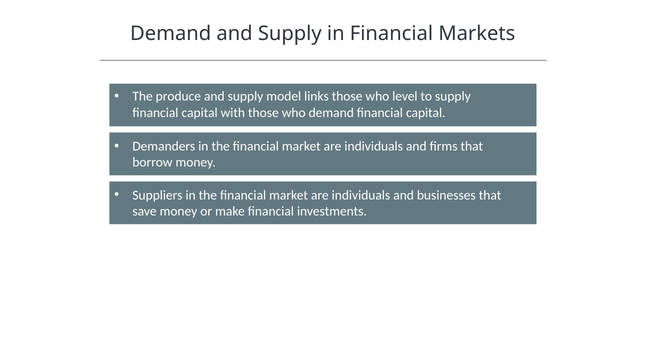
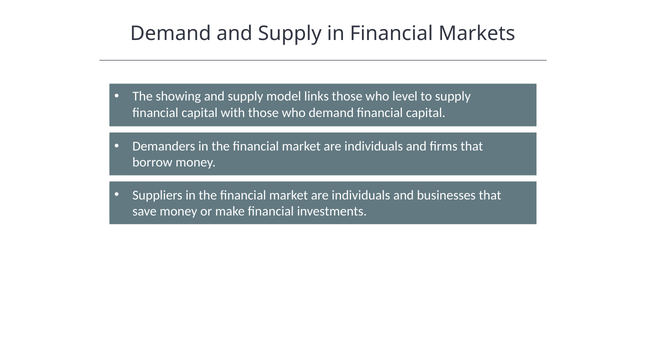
produce: produce -> showing
